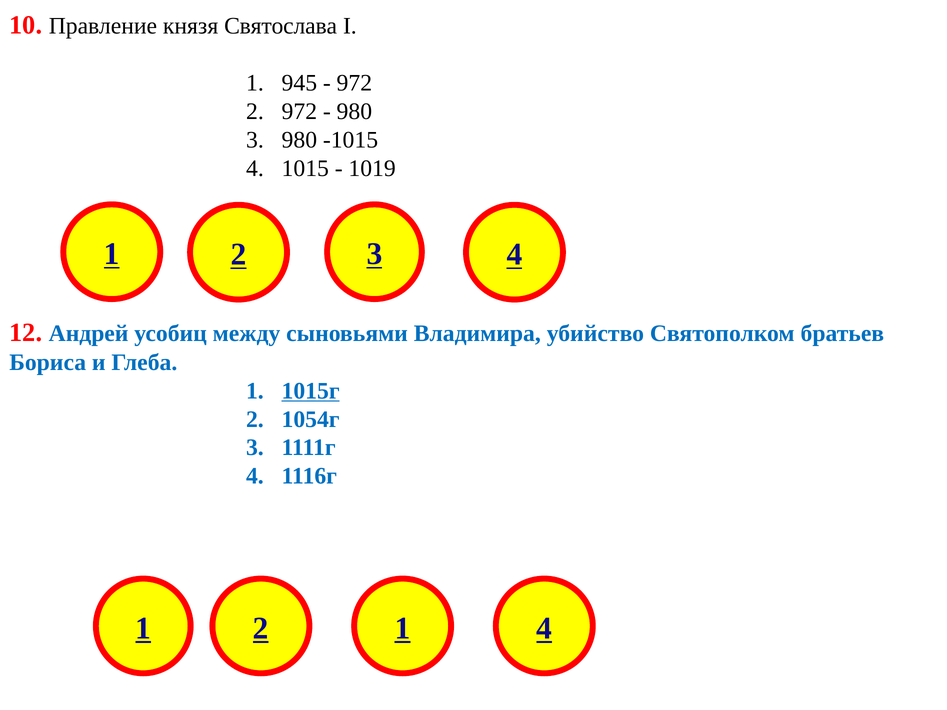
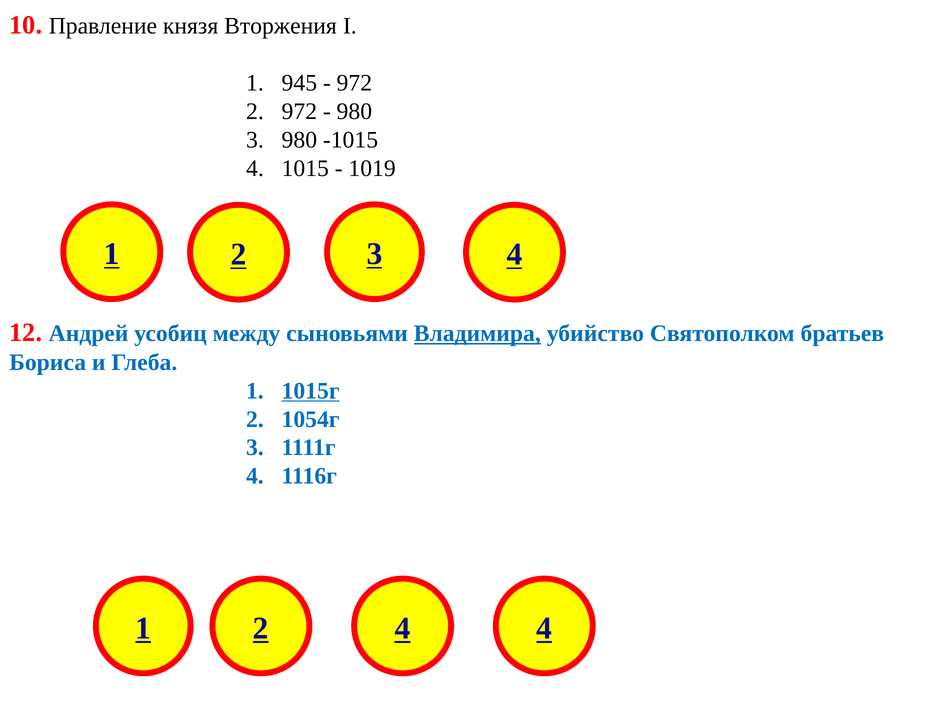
Святослава: Святослава -> Вторжения
Владимира underline: none -> present
1 at (403, 628): 1 -> 4
